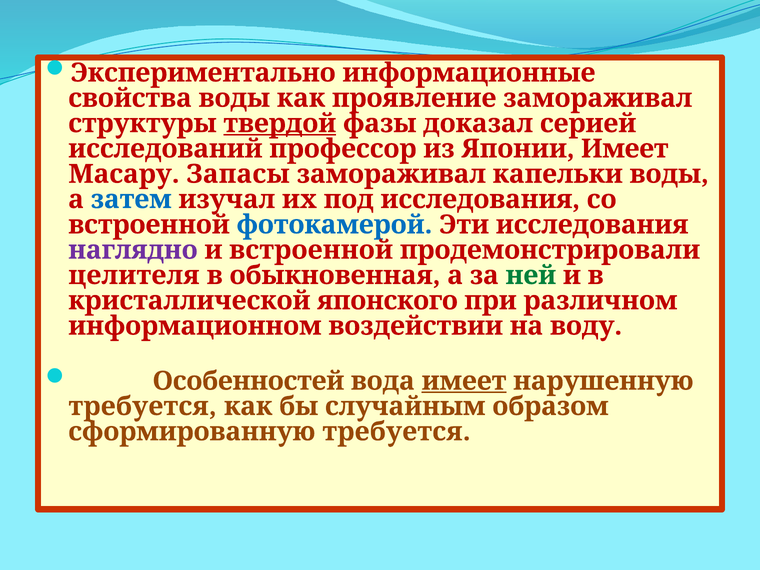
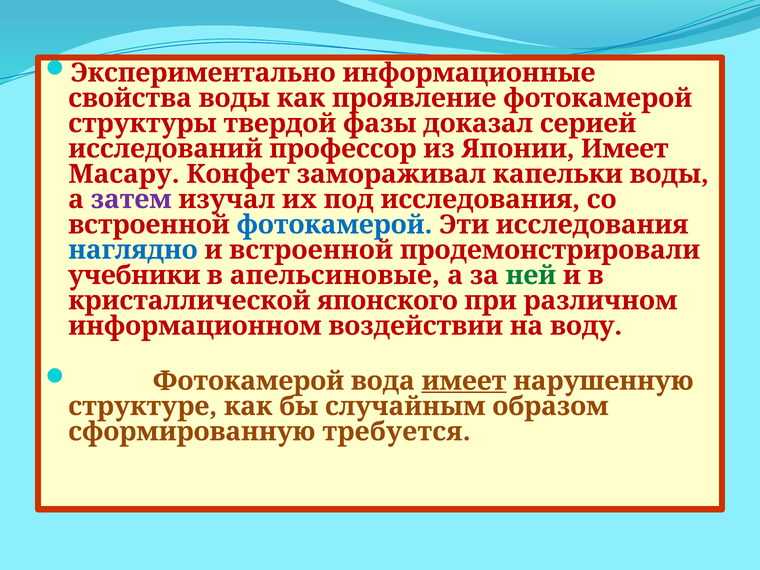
проявление замораживал: замораживал -> фотокамерой
твердой underline: present -> none
Запасы: Запасы -> Конфет
затем colour: blue -> purple
наглядно colour: purple -> blue
целителя: целителя -> учебники
обыкновенная: обыкновенная -> апельсиновые
Особенностей at (248, 381): Особенностей -> Фотокамерой
требуется at (143, 406): требуется -> структуре
